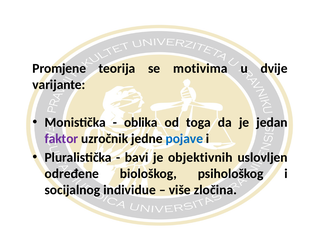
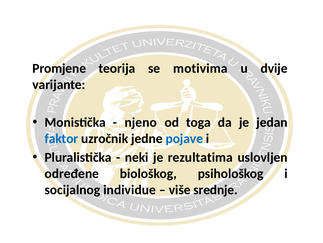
oblika: oblika -> njeno
faktor colour: purple -> blue
bavi: bavi -> neki
objektivnih: objektivnih -> rezultatima
zločina: zločina -> srednje
